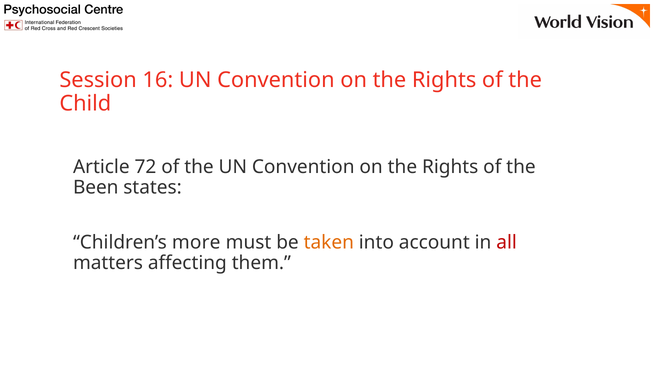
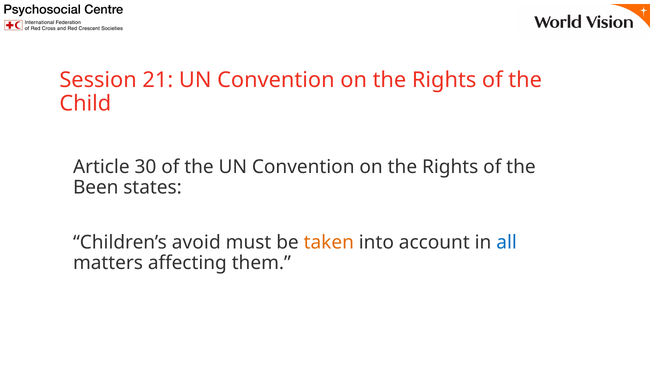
16: 16 -> 21
72: 72 -> 30
more: more -> avoid
all colour: red -> blue
